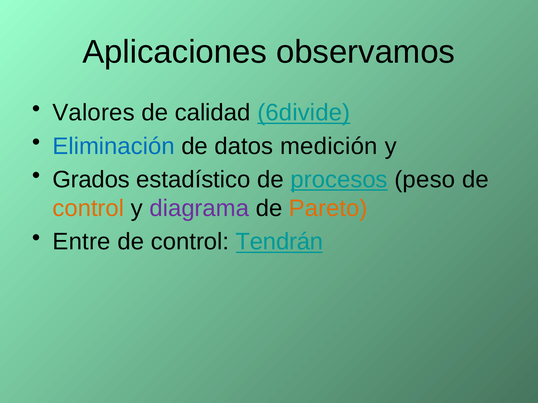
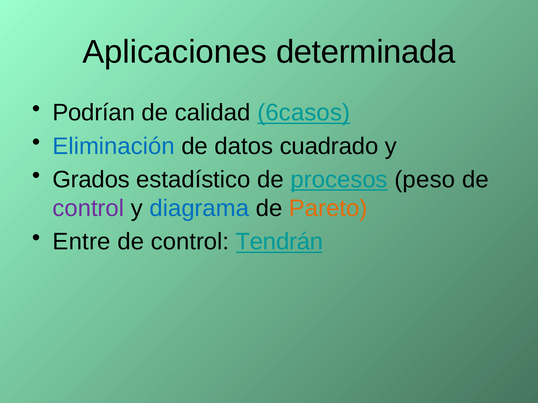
observamos: observamos -> determinada
Valores: Valores -> Podrían
6divide: 6divide -> 6casos
medición: medición -> cuadrado
control at (88, 209) colour: orange -> purple
diagrama colour: purple -> blue
